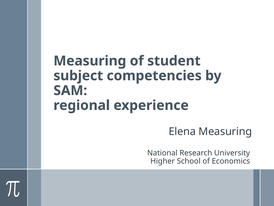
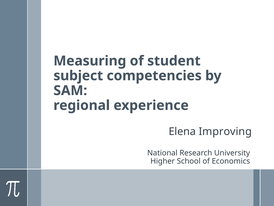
Elena Measuring: Measuring -> Improving
